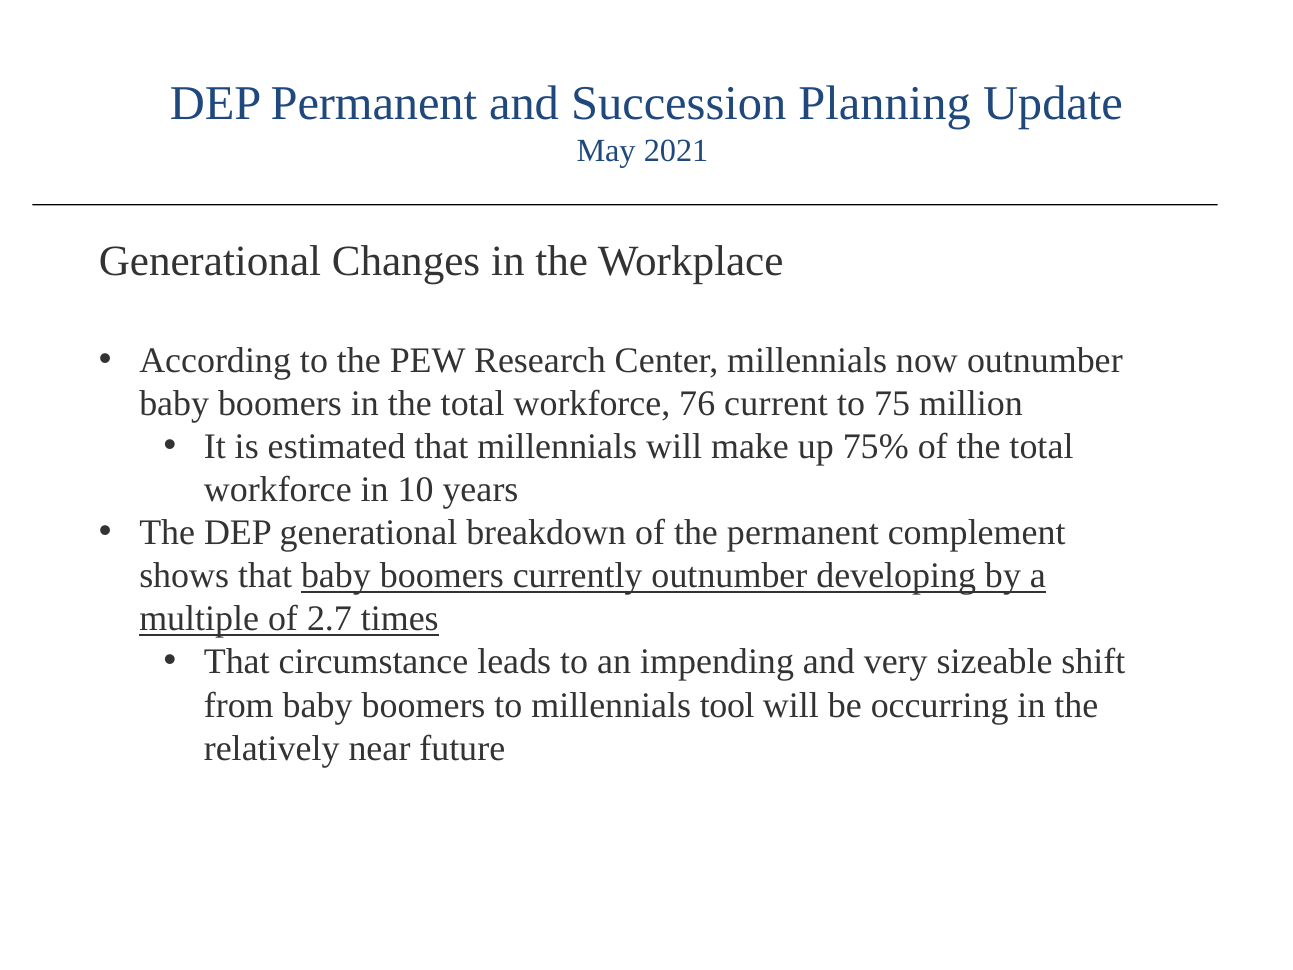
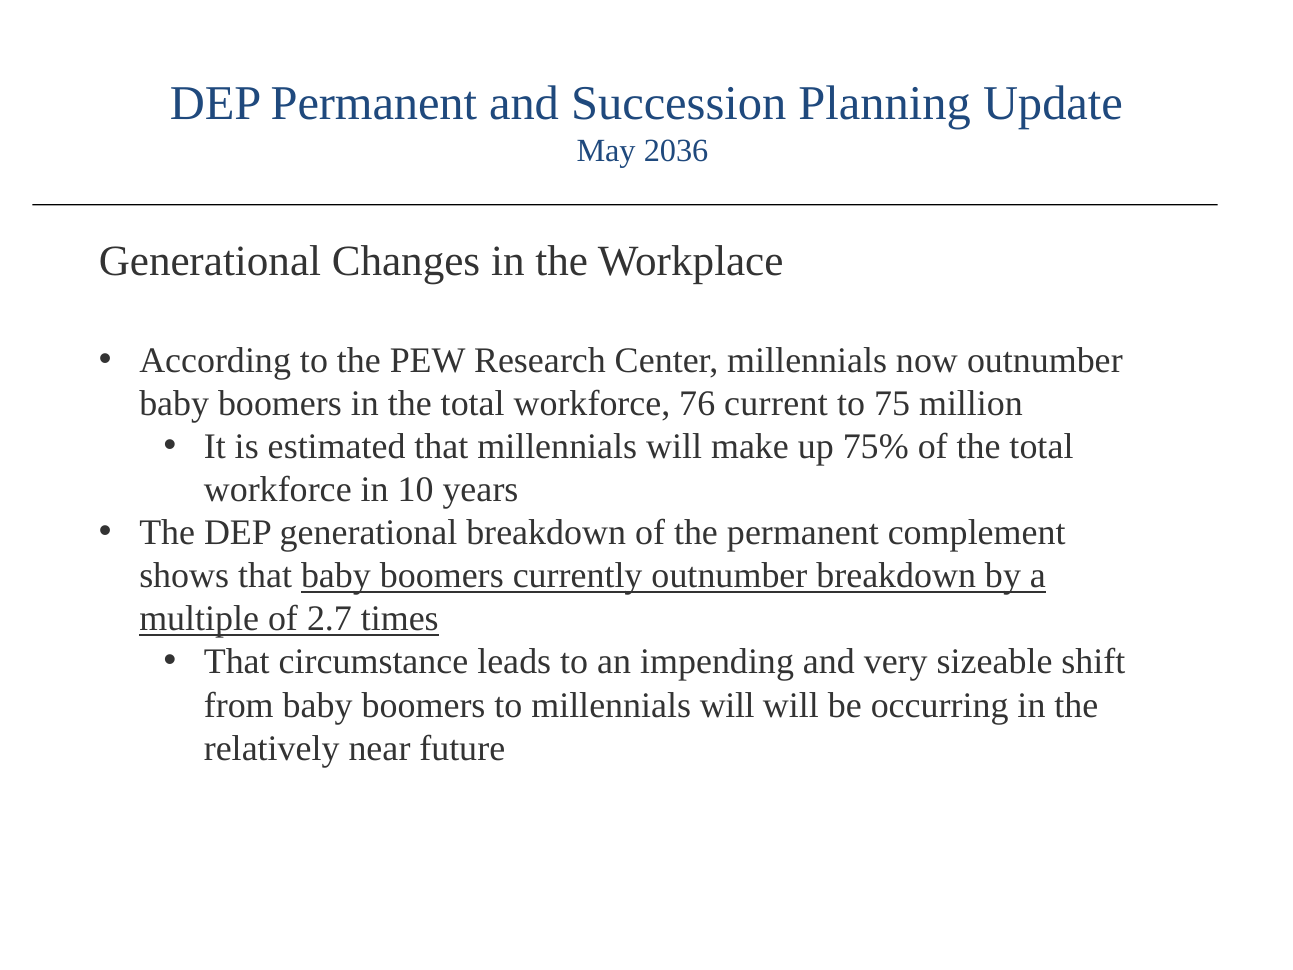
2021: 2021 -> 2036
outnumber developing: developing -> breakdown
to millennials tool: tool -> will
